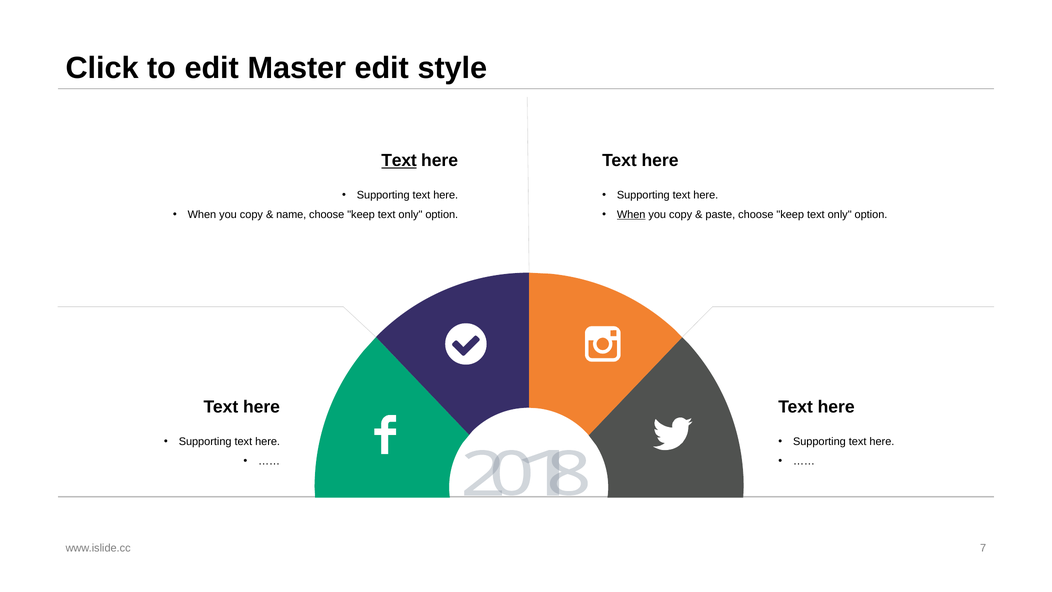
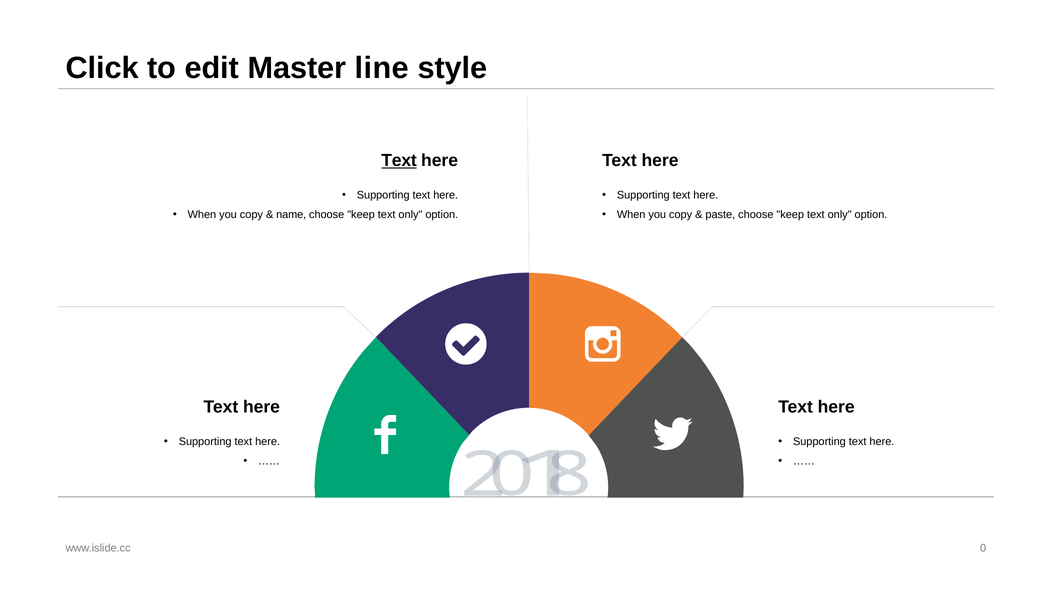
Master edit: edit -> line
When at (631, 215) underline: present -> none
7: 7 -> 0
